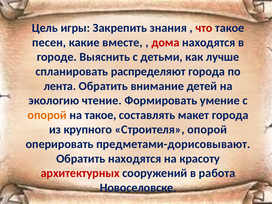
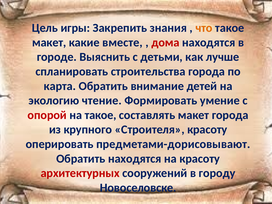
что colour: red -> orange
песен at (49, 42): песен -> макет
распределяют: распределяют -> строительства
лента: лента -> карта
опорой at (47, 115) colour: orange -> red
Строителя опорой: опорой -> красоту
работа: работа -> городу
